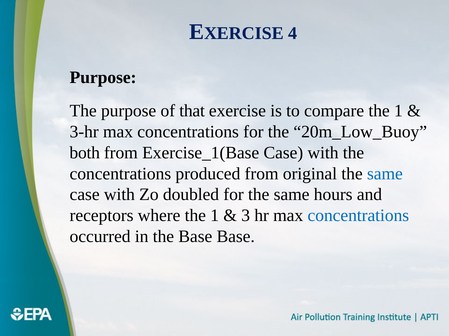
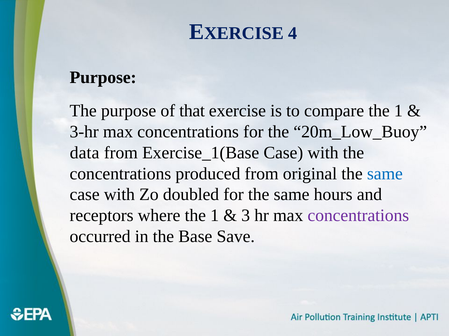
both: both -> data
concentrations at (358, 216) colour: blue -> purple
Base Base: Base -> Save
